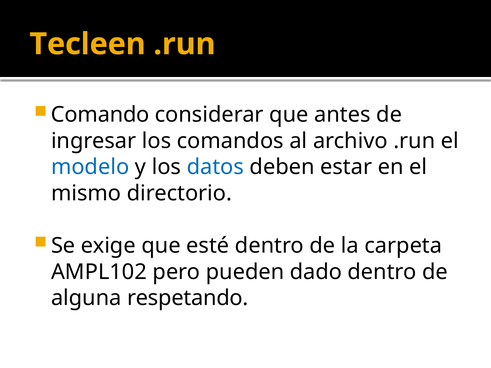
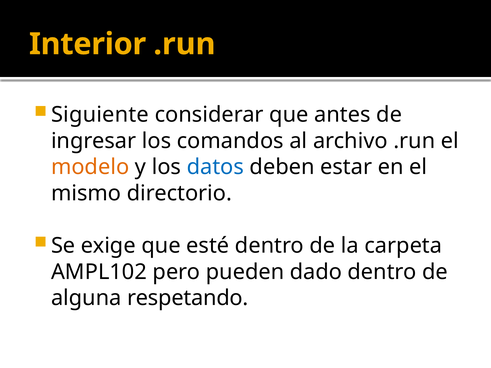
Tecleen: Tecleen -> Interior
Comando: Comando -> Siguiente
modelo colour: blue -> orange
